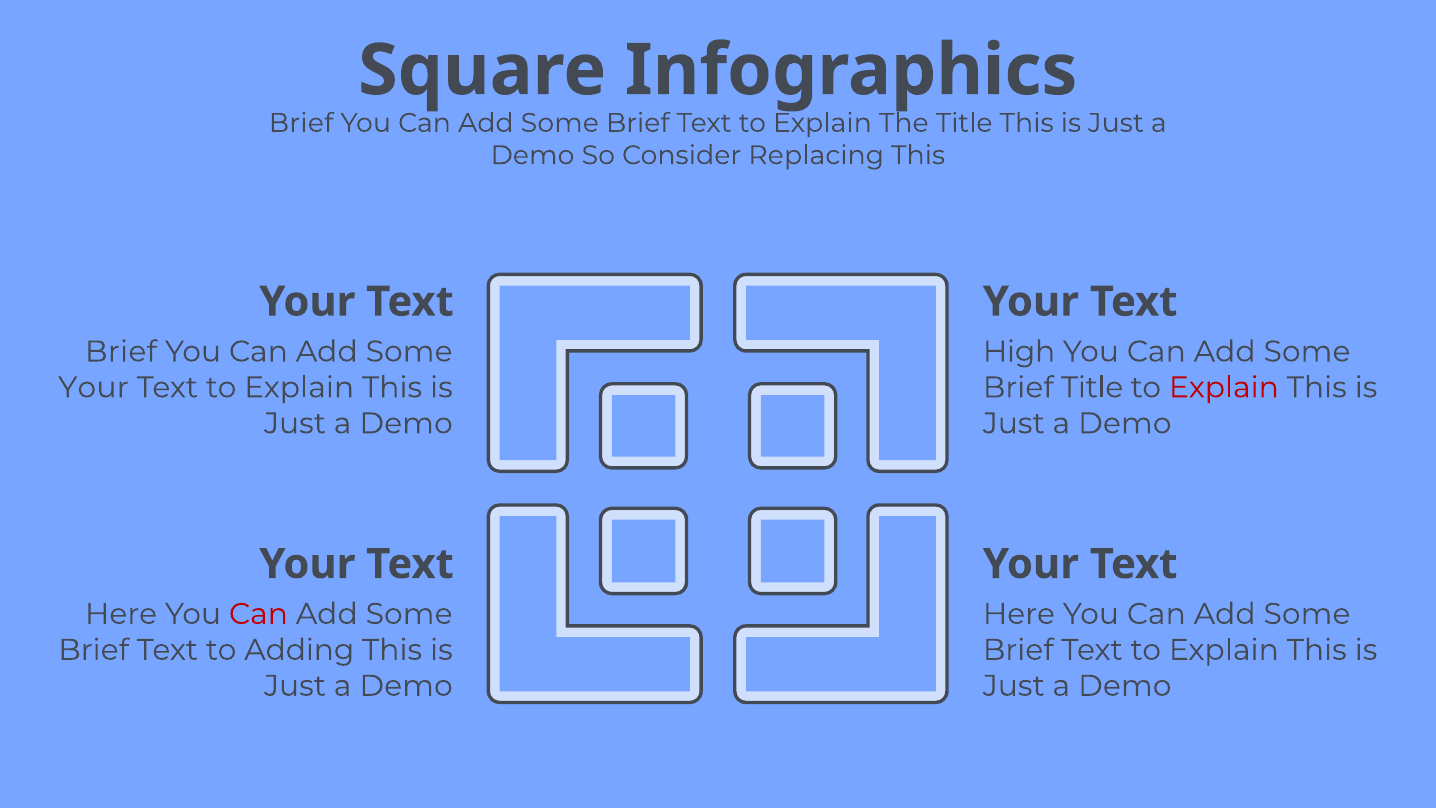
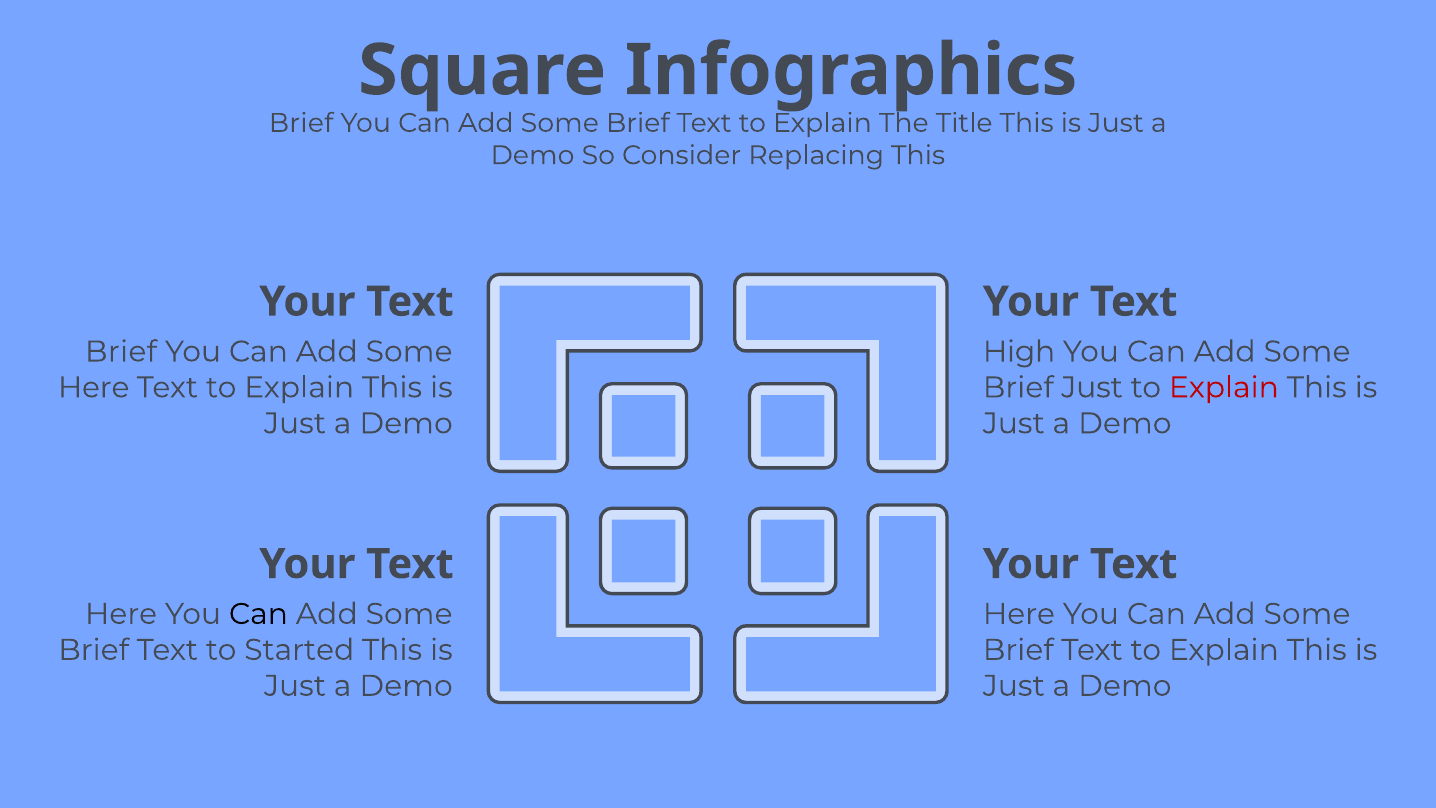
Your at (93, 387): Your -> Here
Brief Title: Title -> Just
Can at (258, 614) colour: red -> black
Adding: Adding -> Started
